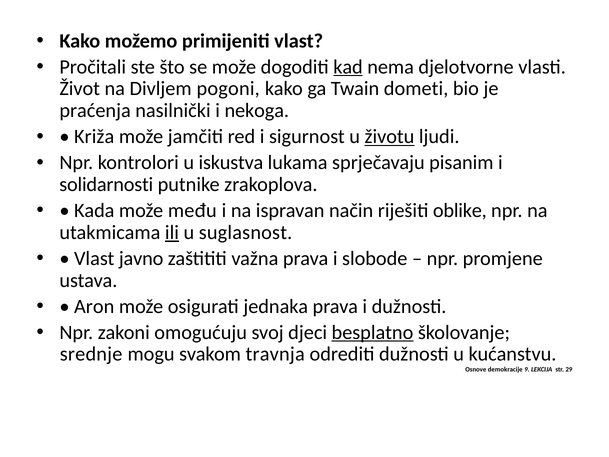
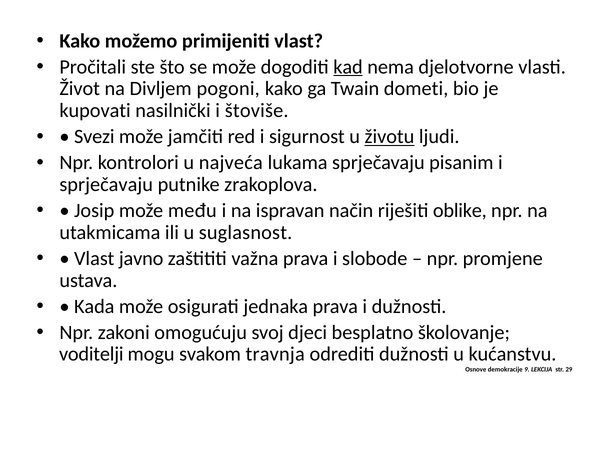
praćenja: praćenja -> kupovati
nekoga: nekoga -> štoviše
Križa: Križa -> Svezi
iskustva: iskustva -> najveća
solidarnosti at (106, 184): solidarnosti -> sprječavaju
Kada: Kada -> Josip
ili underline: present -> none
Aron: Aron -> Kada
besplatno underline: present -> none
srednje: srednje -> voditelji
